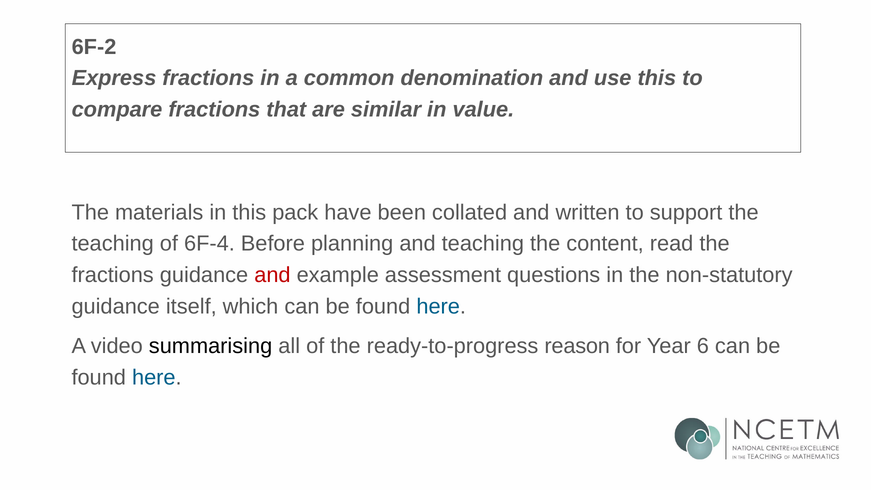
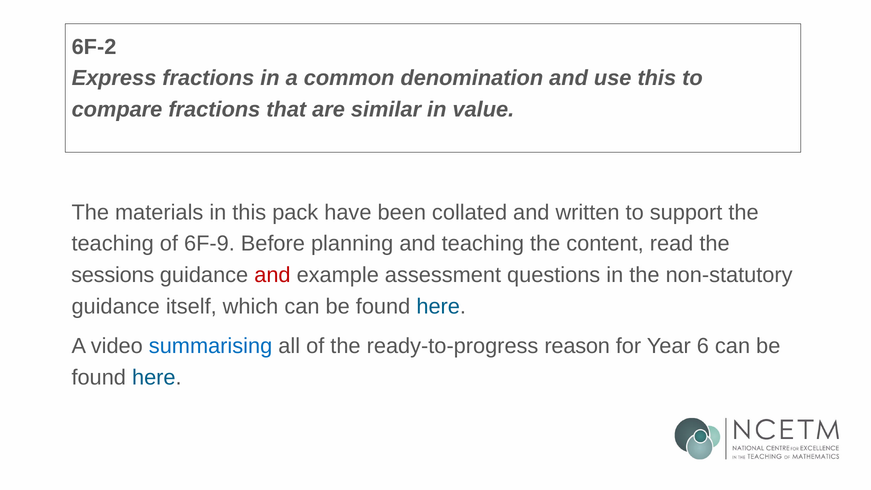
6F-4: 6F-4 -> 6F-9
fractions at (113, 275): fractions -> sessions
summarising colour: black -> blue
